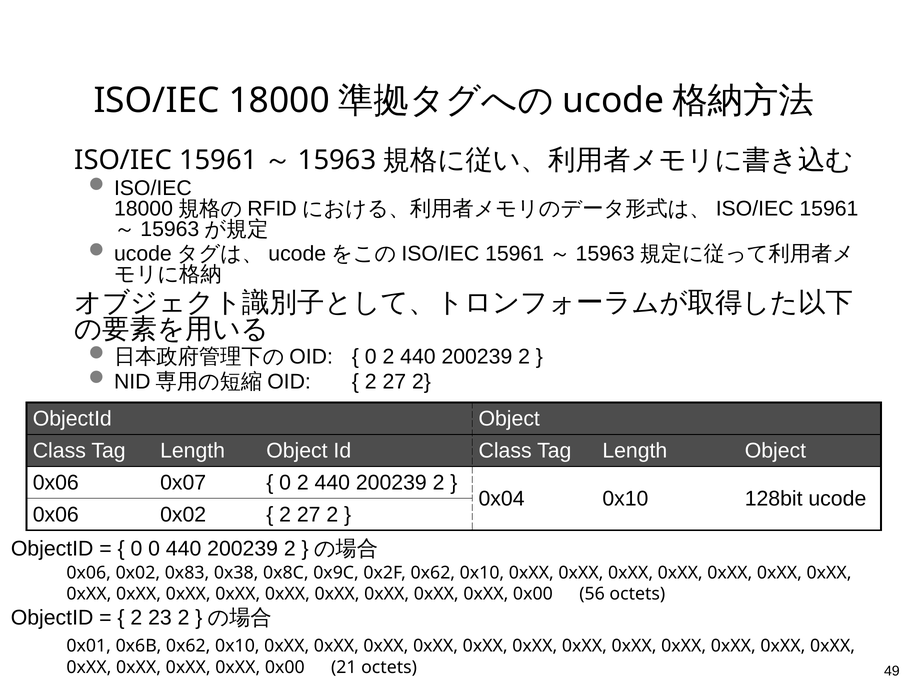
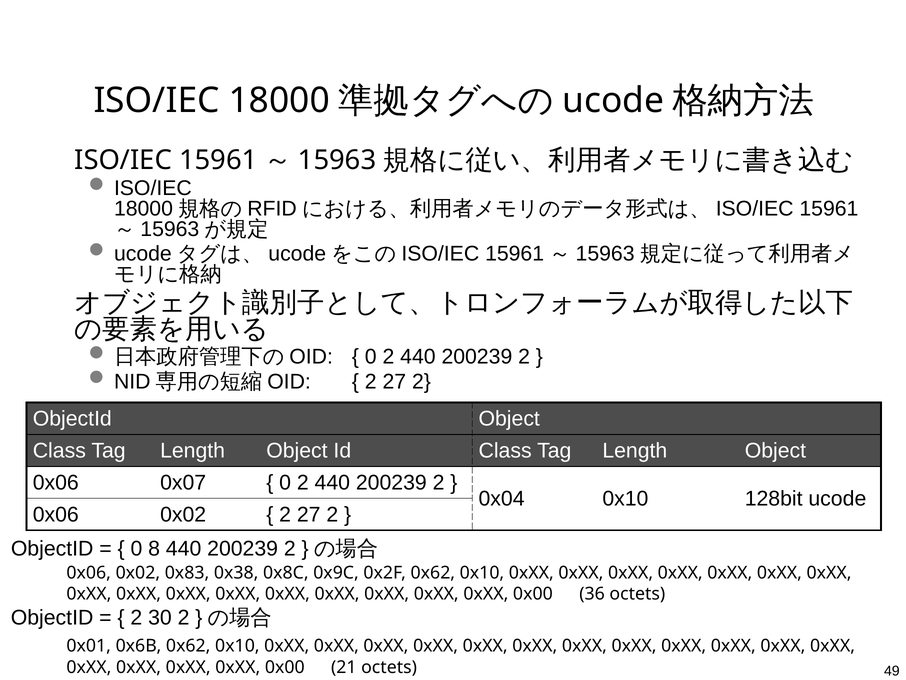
0 0: 0 -> 8
56: 56 -> 36
23: 23 -> 30
